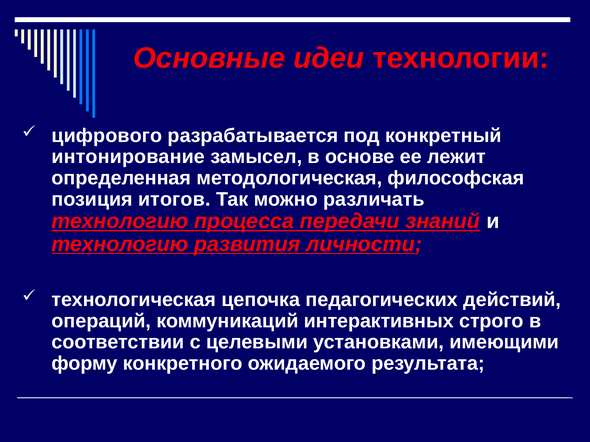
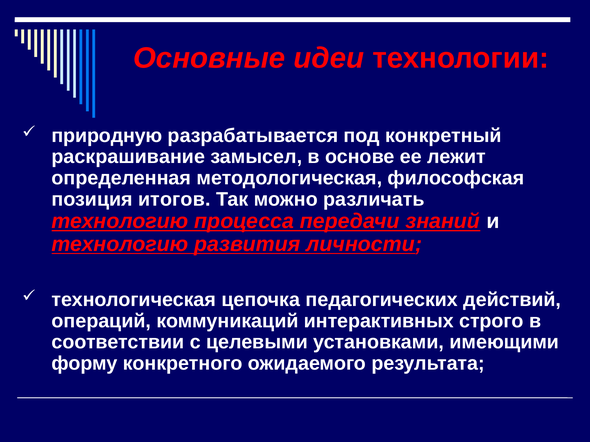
цифрового: цифрового -> природную
интонирование: интонирование -> раскрашивание
